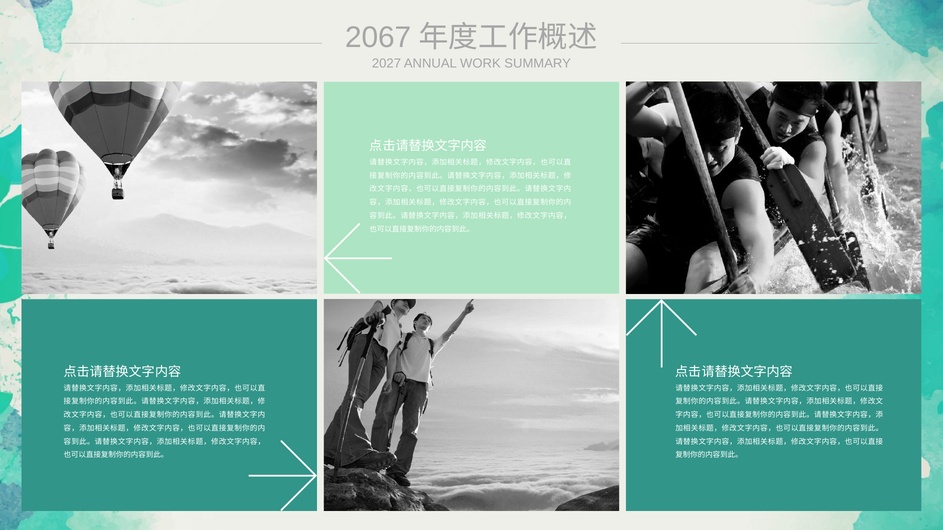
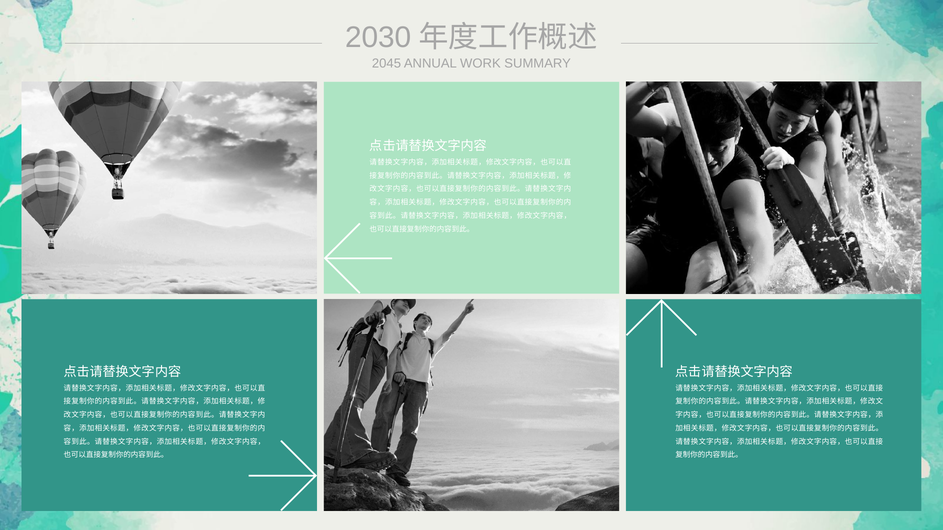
2067: 2067 -> 2030
2027: 2027 -> 2045
